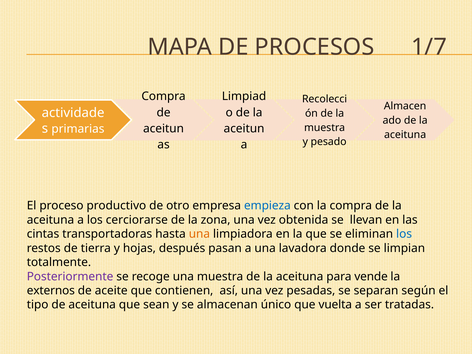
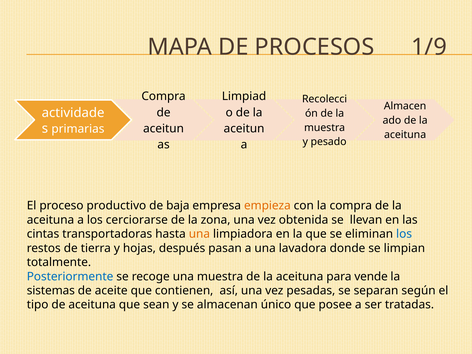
1/7: 1/7 -> 1/9
otro: otro -> baja
empieza colour: blue -> orange
Posteriormente colour: purple -> blue
externos: externos -> sistemas
vuelta: vuelta -> posee
